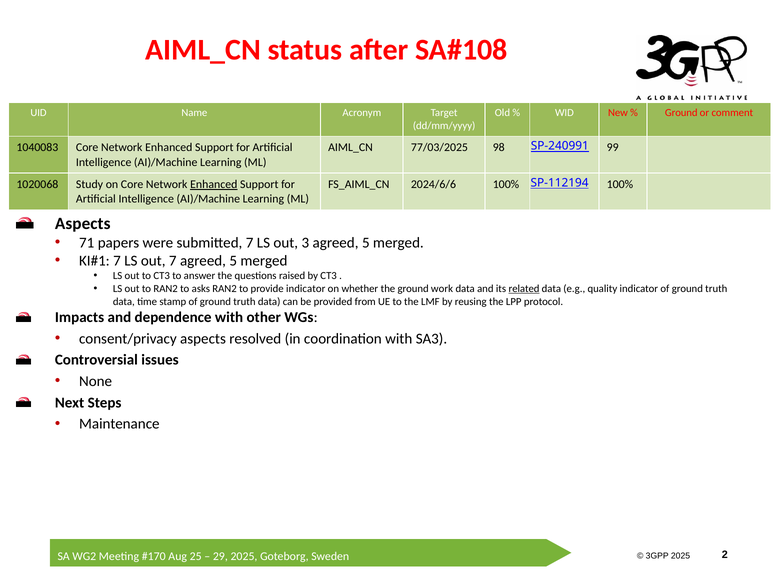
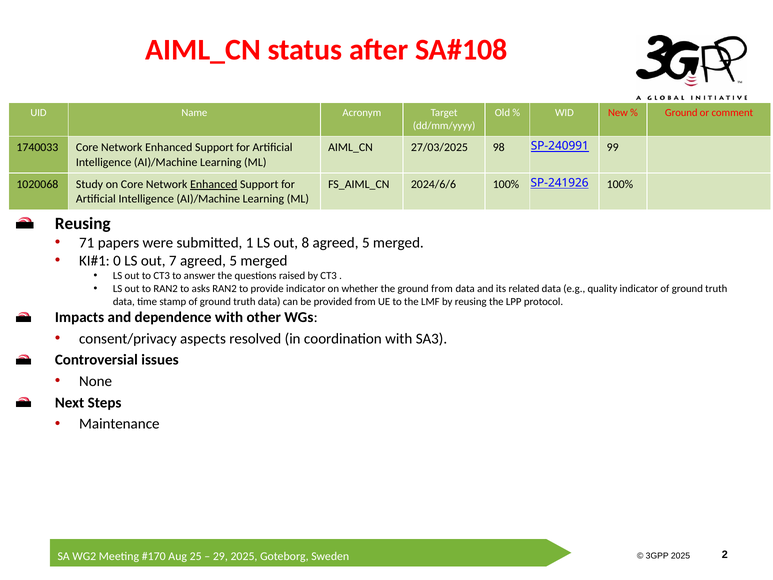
1040083: 1040083 -> 1740033
77/03/2025: 77/03/2025 -> 27/03/2025
SP-112194: SP-112194 -> SP-241926
Aspects at (83, 223): Aspects -> Reusing
submitted 7: 7 -> 1
3: 3 -> 8
7 at (117, 261): 7 -> 0
work at (442, 289): work -> from
related underline: present -> none
